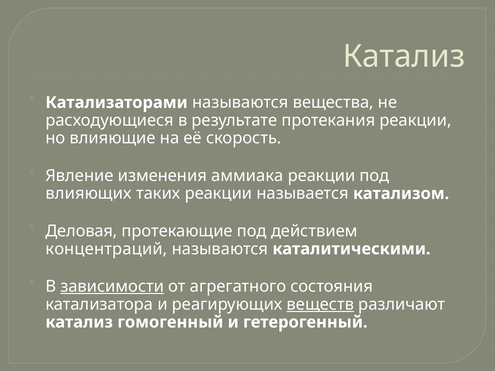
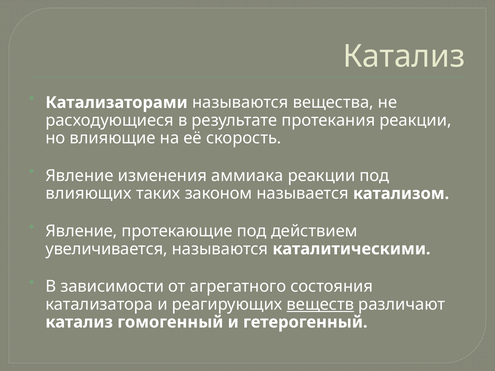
таких реакции: реакции -> законом
Деловая at (81, 231): Деловая -> Явление
концентраций: концентраций -> увеличивается
зависимости underline: present -> none
